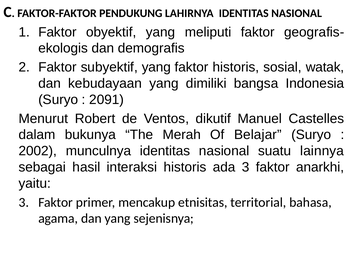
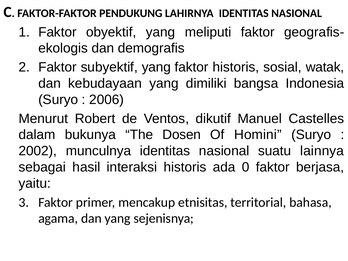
2091: 2091 -> 2006
Merah: Merah -> Dosen
Belajar: Belajar -> Homini
ada 3: 3 -> 0
anarkhi: anarkhi -> berjasa
